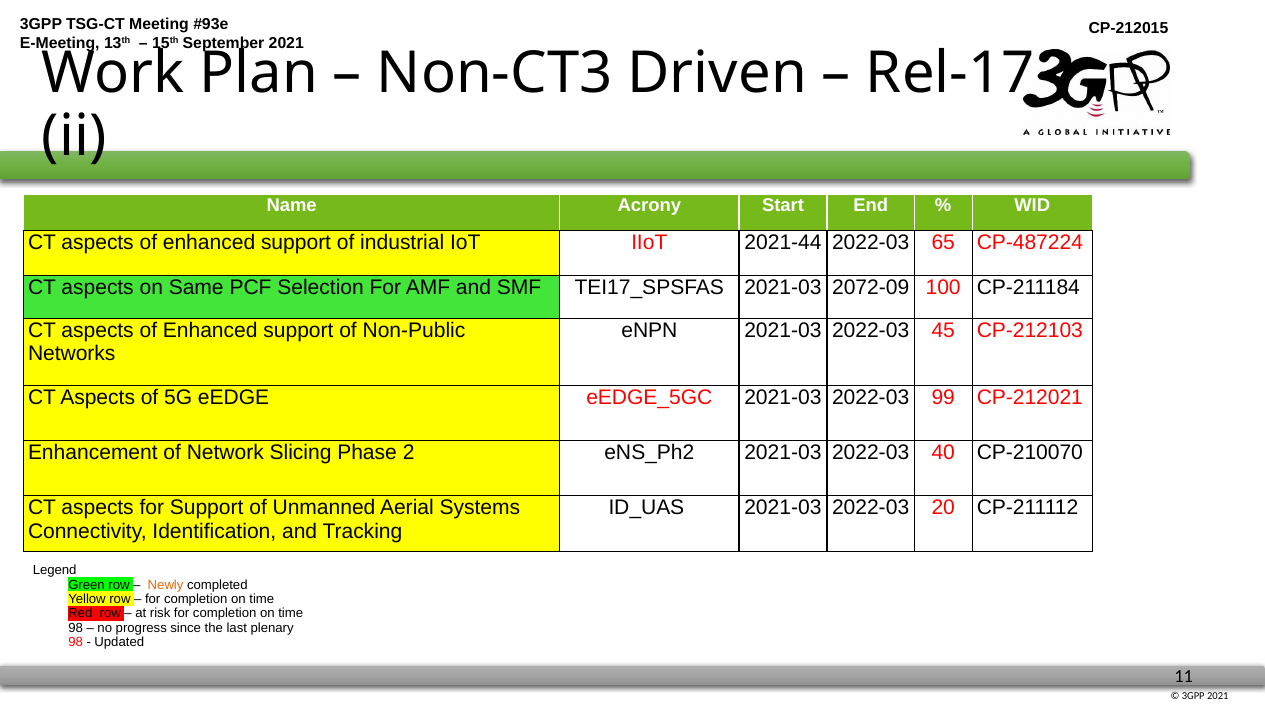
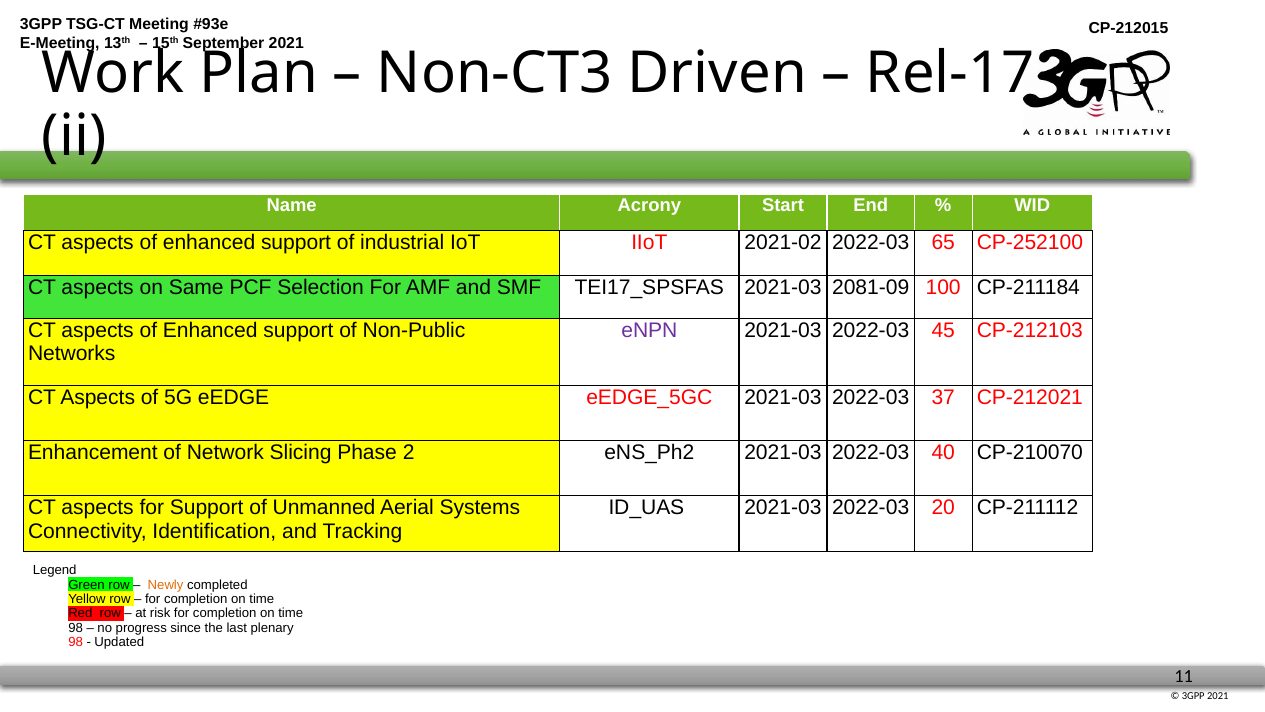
2021-44: 2021-44 -> 2021-02
CP-487224: CP-487224 -> CP-252100
2072-09: 2072-09 -> 2081-09
eNPN colour: black -> purple
99: 99 -> 37
